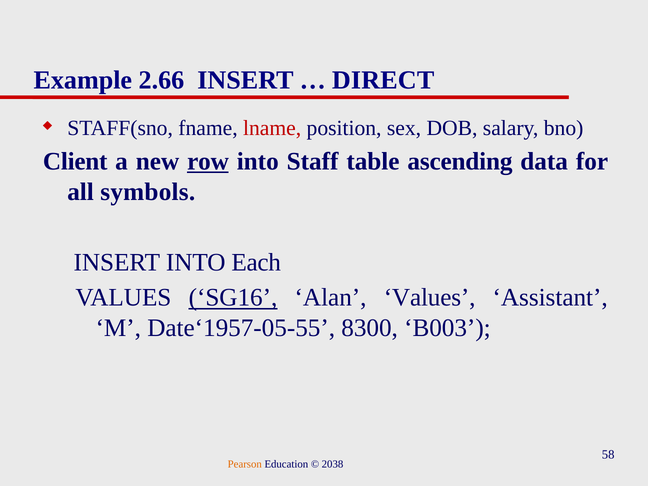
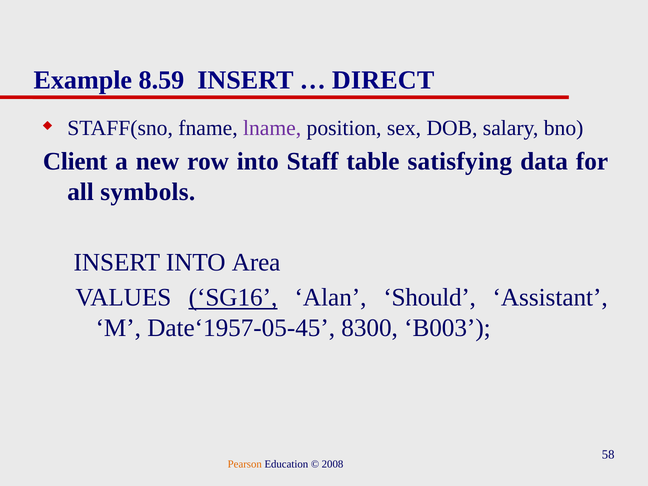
2.66: 2.66 -> 8.59
lname colour: red -> purple
row underline: present -> none
ascending: ascending -> satisfying
Each: Each -> Area
Alan Values: Values -> Should
Date‘1957-05-55: Date‘1957-05-55 -> Date‘1957-05-45
2038: 2038 -> 2008
